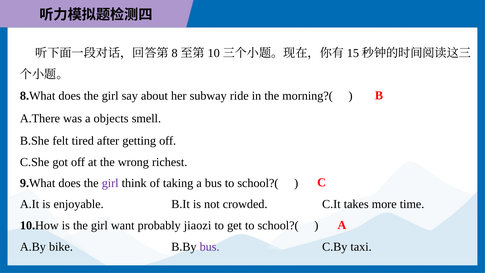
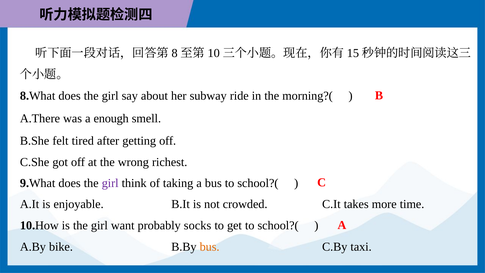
objects: objects -> enough
jiaozi: jiaozi -> socks
bus at (210, 247) colour: purple -> orange
